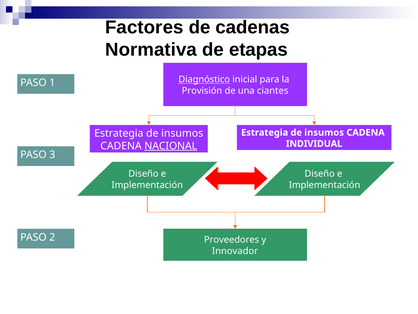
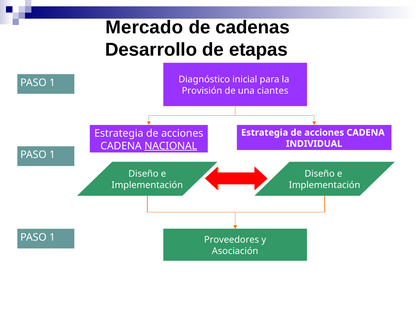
Factores: Factores -> Mercado
Normativa: Normativa -> Desarrollo
Diagnóstico underline: present -> none
insumos at (182, 133): insumos -> acciones
insumos at (324, 132): insumos -> acciones
3 at (52, 155): 3 -> 1
2 at (52, 237): 2 -> 1
Innovador: Innovador -> Asociación
